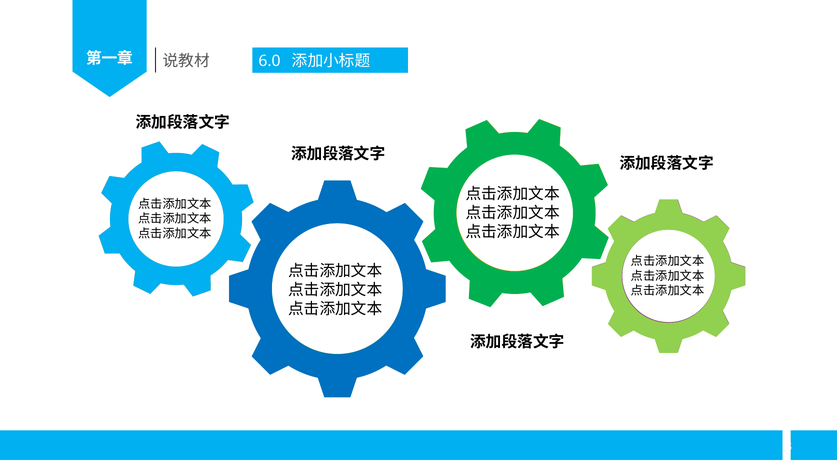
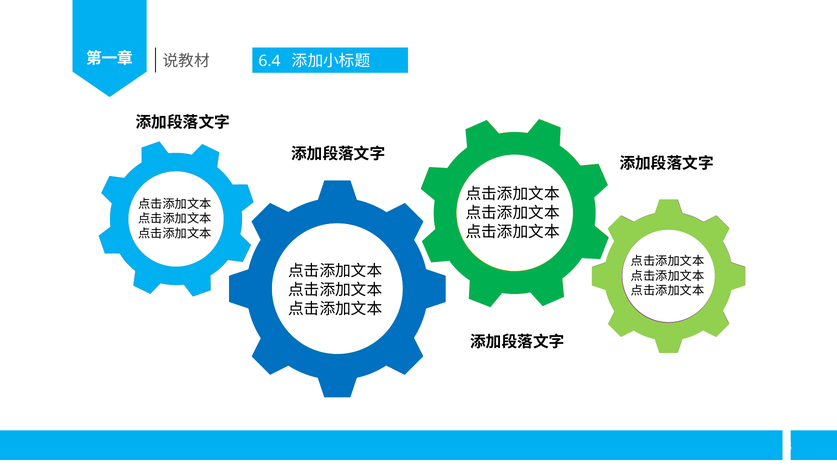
6.0: 6.0 -> 6.4
